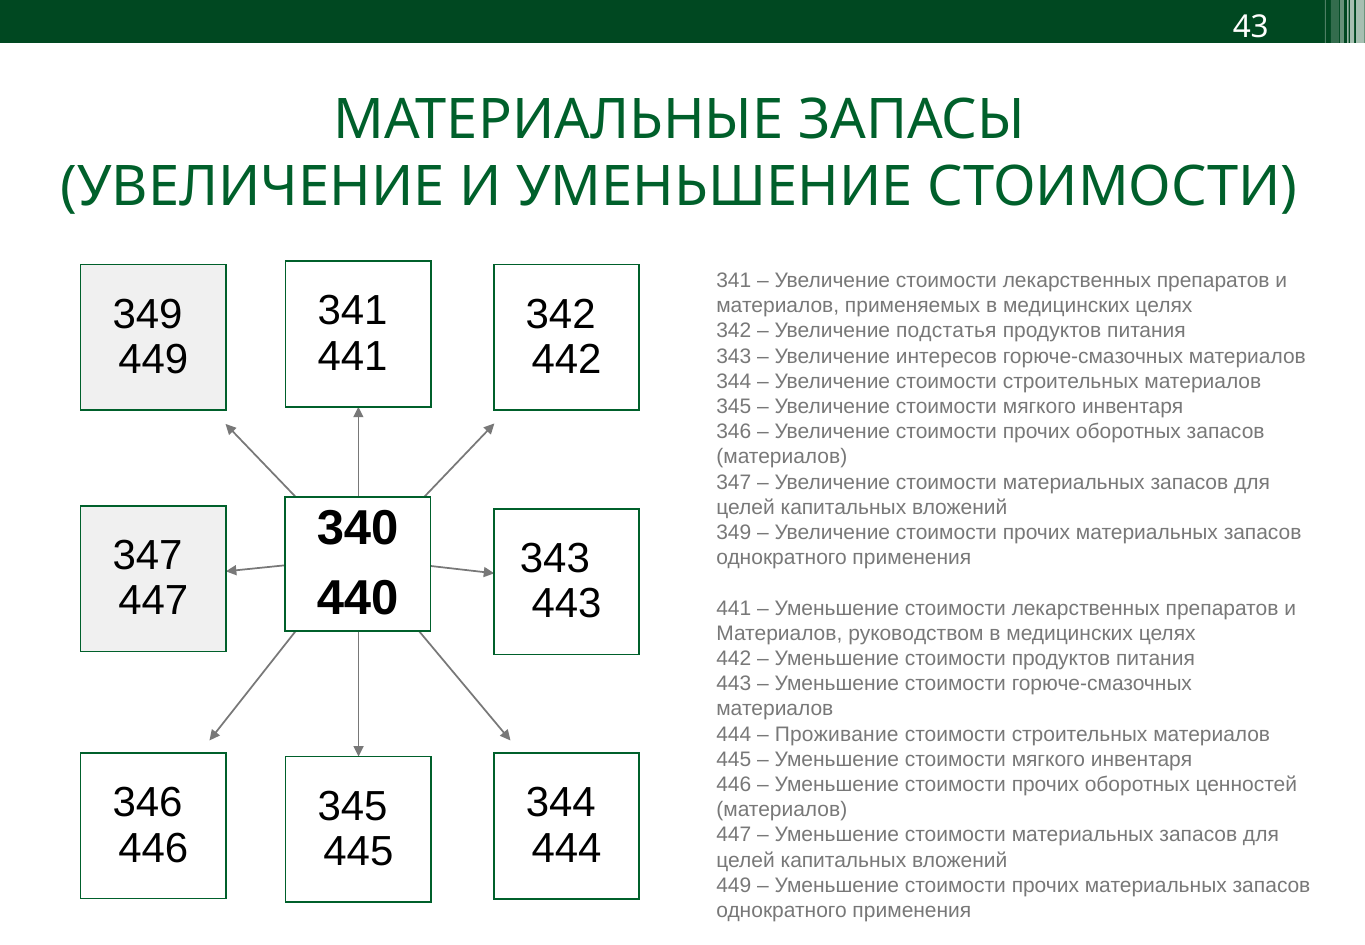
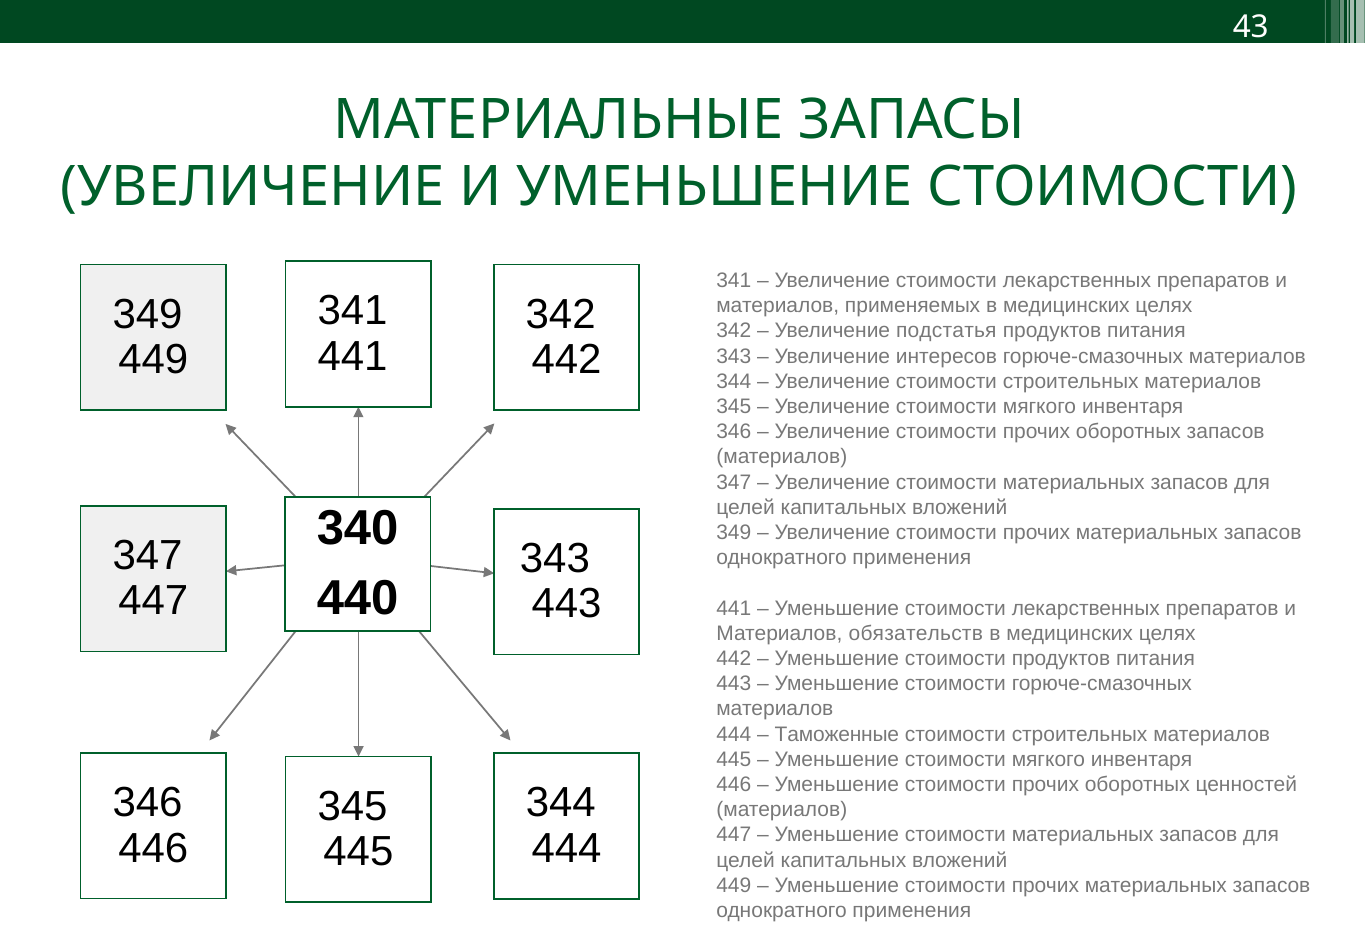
руководством: руководством -> обязательств
Проживание: Проживание -> Таможенные
